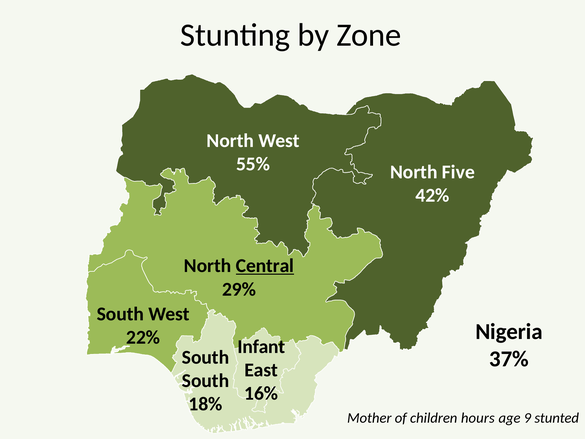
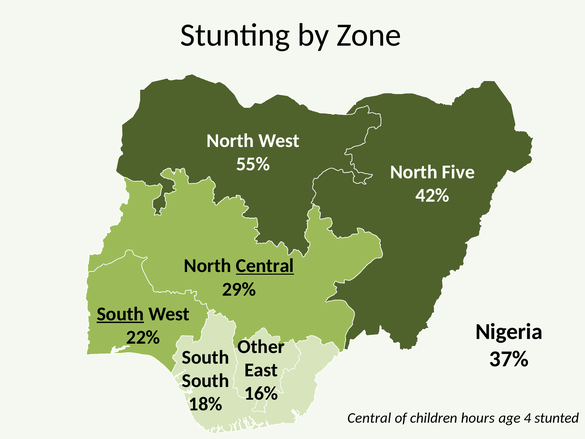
South at (120, 314) underline: none -> present
Infant: Infant -> Other
Mother at (369, 418): Mother -> Central
9: 9 -> 4
